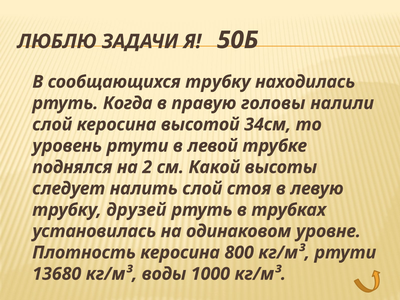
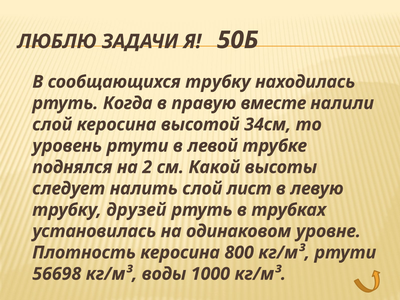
головы: головы -> вместе
стоя: стоя -> лист
13680: 13680 -> 56698
